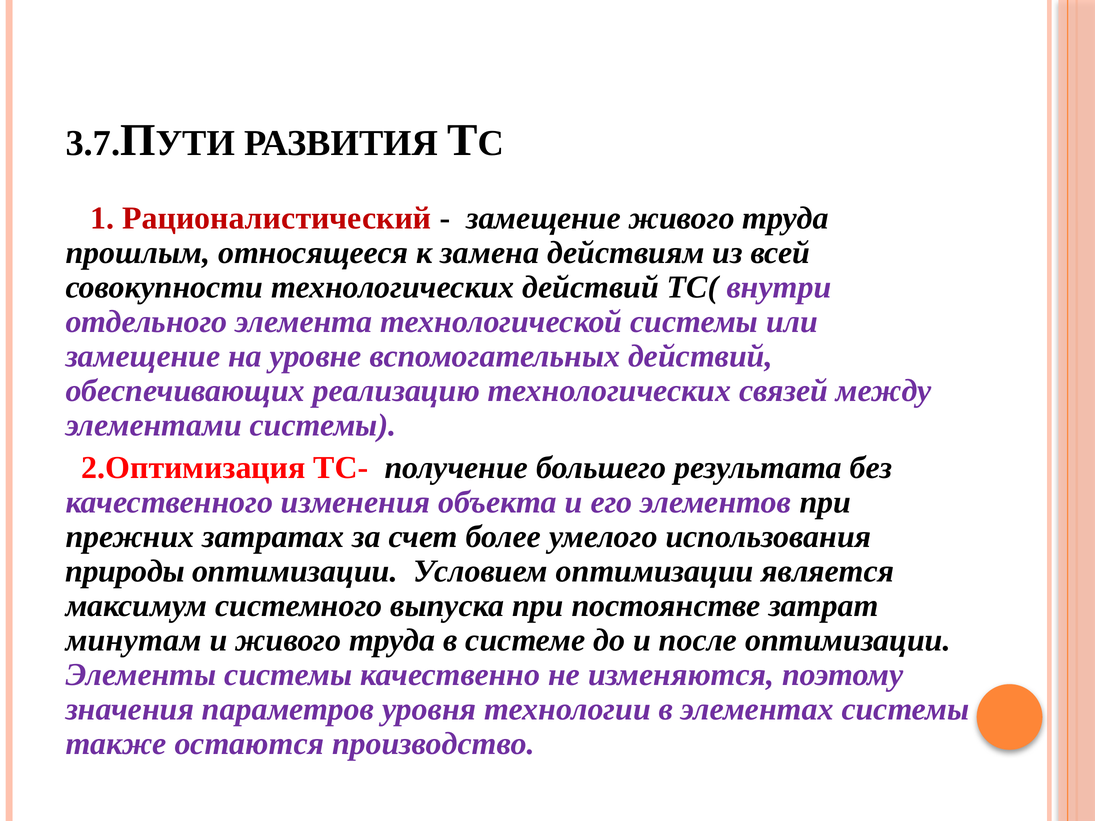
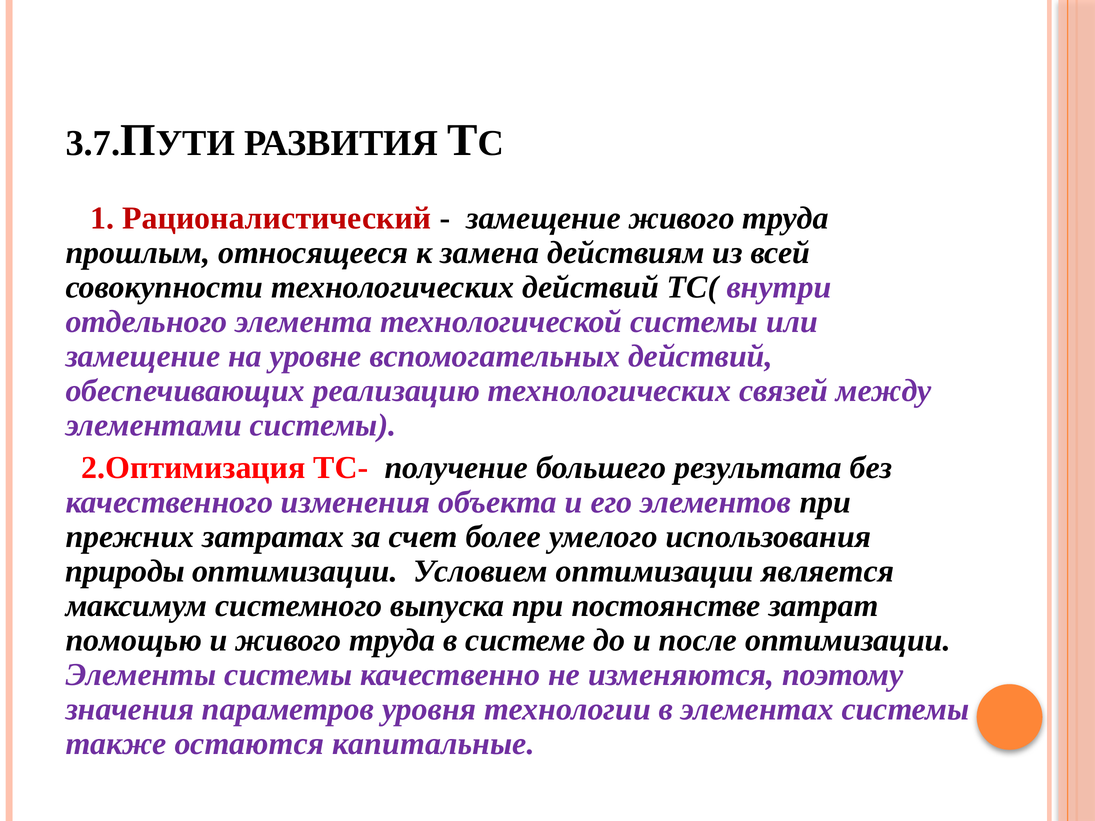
минутам: минутам -> помощью
производство: производство -> капитальные
